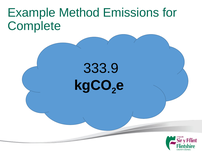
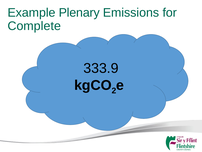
Method: Method -> Plenary
